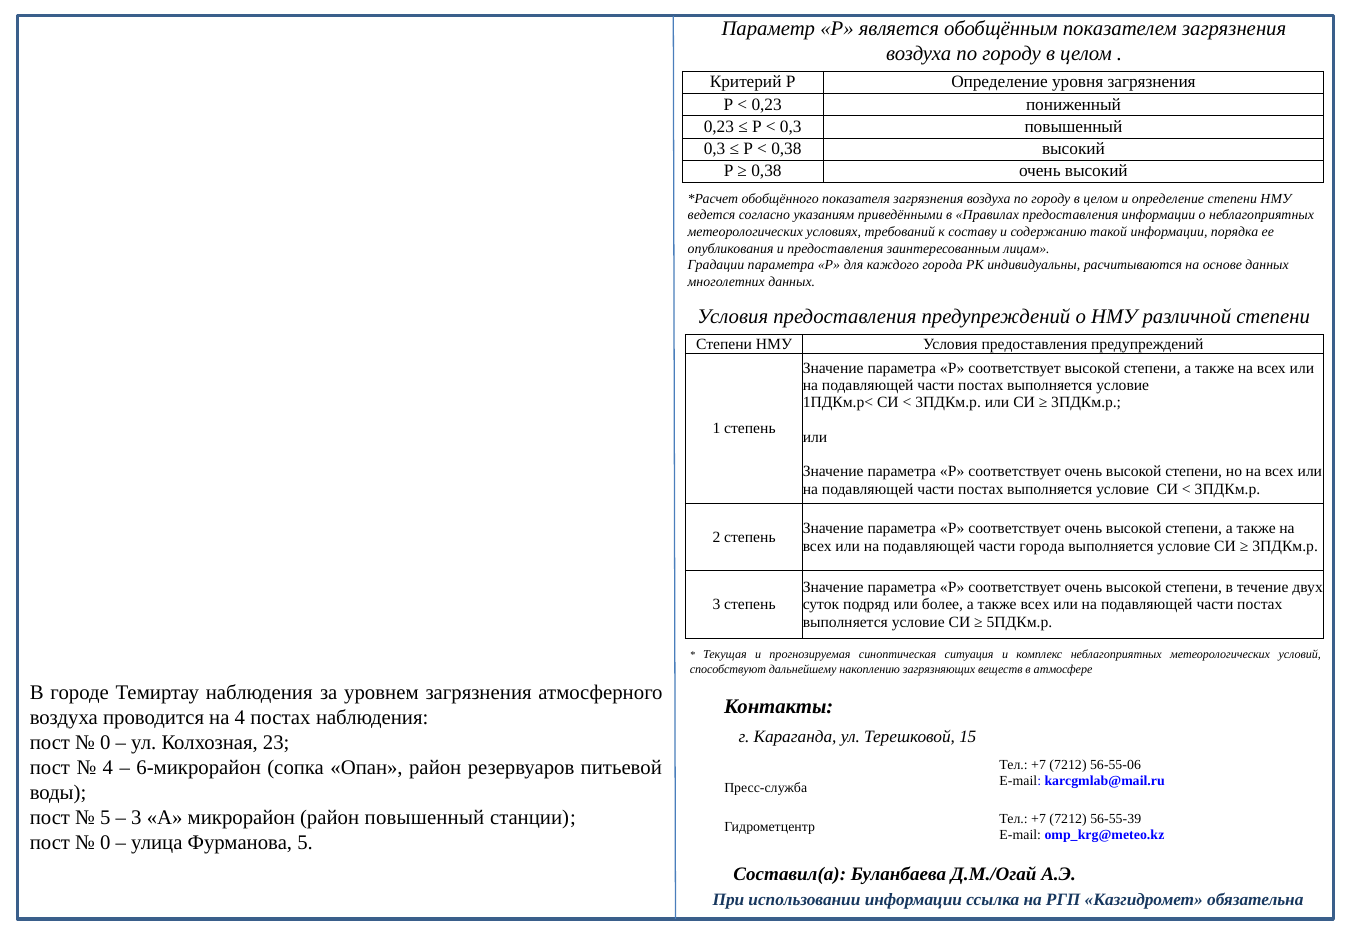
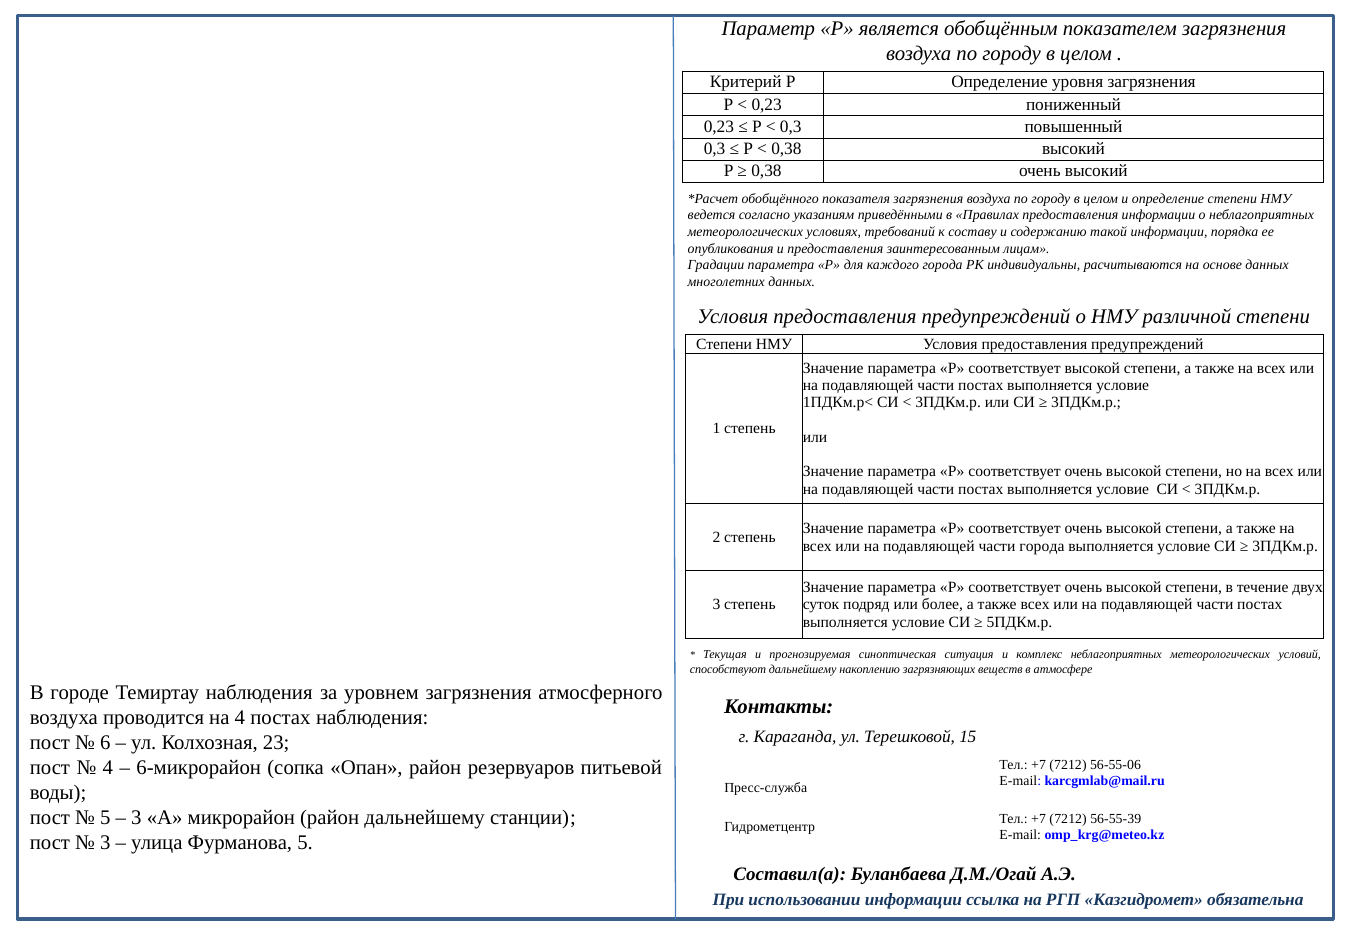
0 at (105, 743): 0 -> 6
район повышенный: повышенный -> дальнейшему
0 at (105, 843): 0 -> 3
